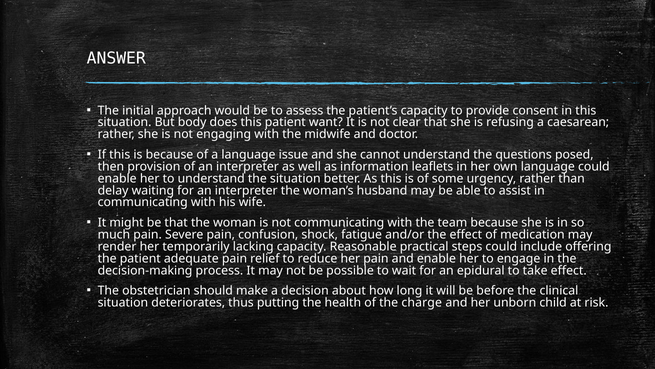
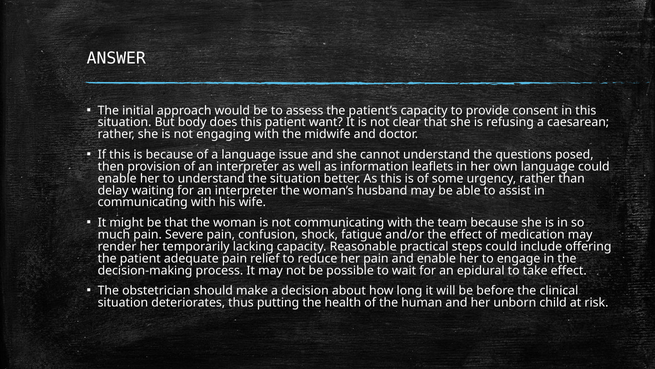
charge: charge -> human
